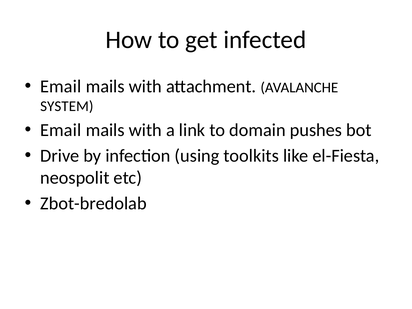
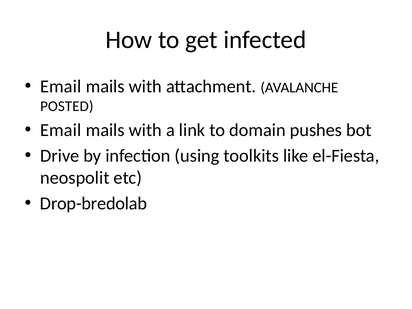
SYSTEM: SYSTEM -> POSTED
Zbot-bredolab: Zbot-bredolab -> Drop-bredolab
